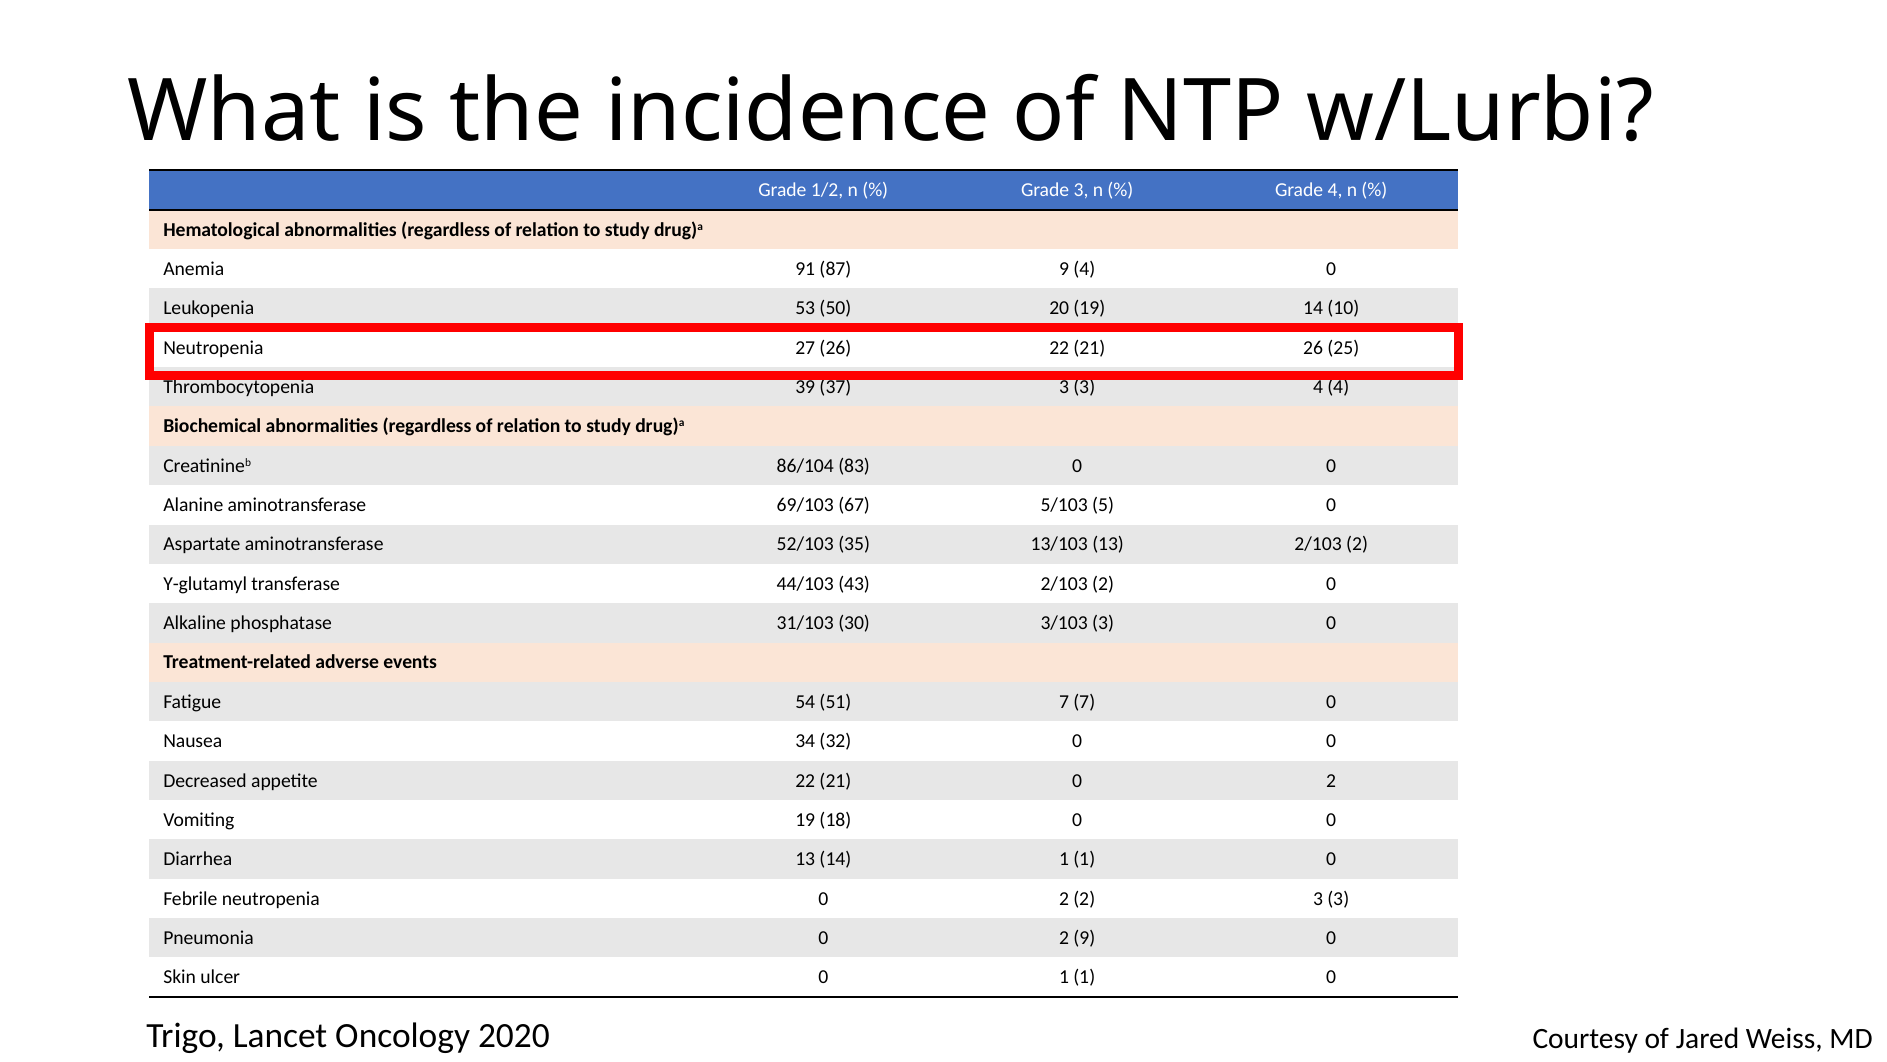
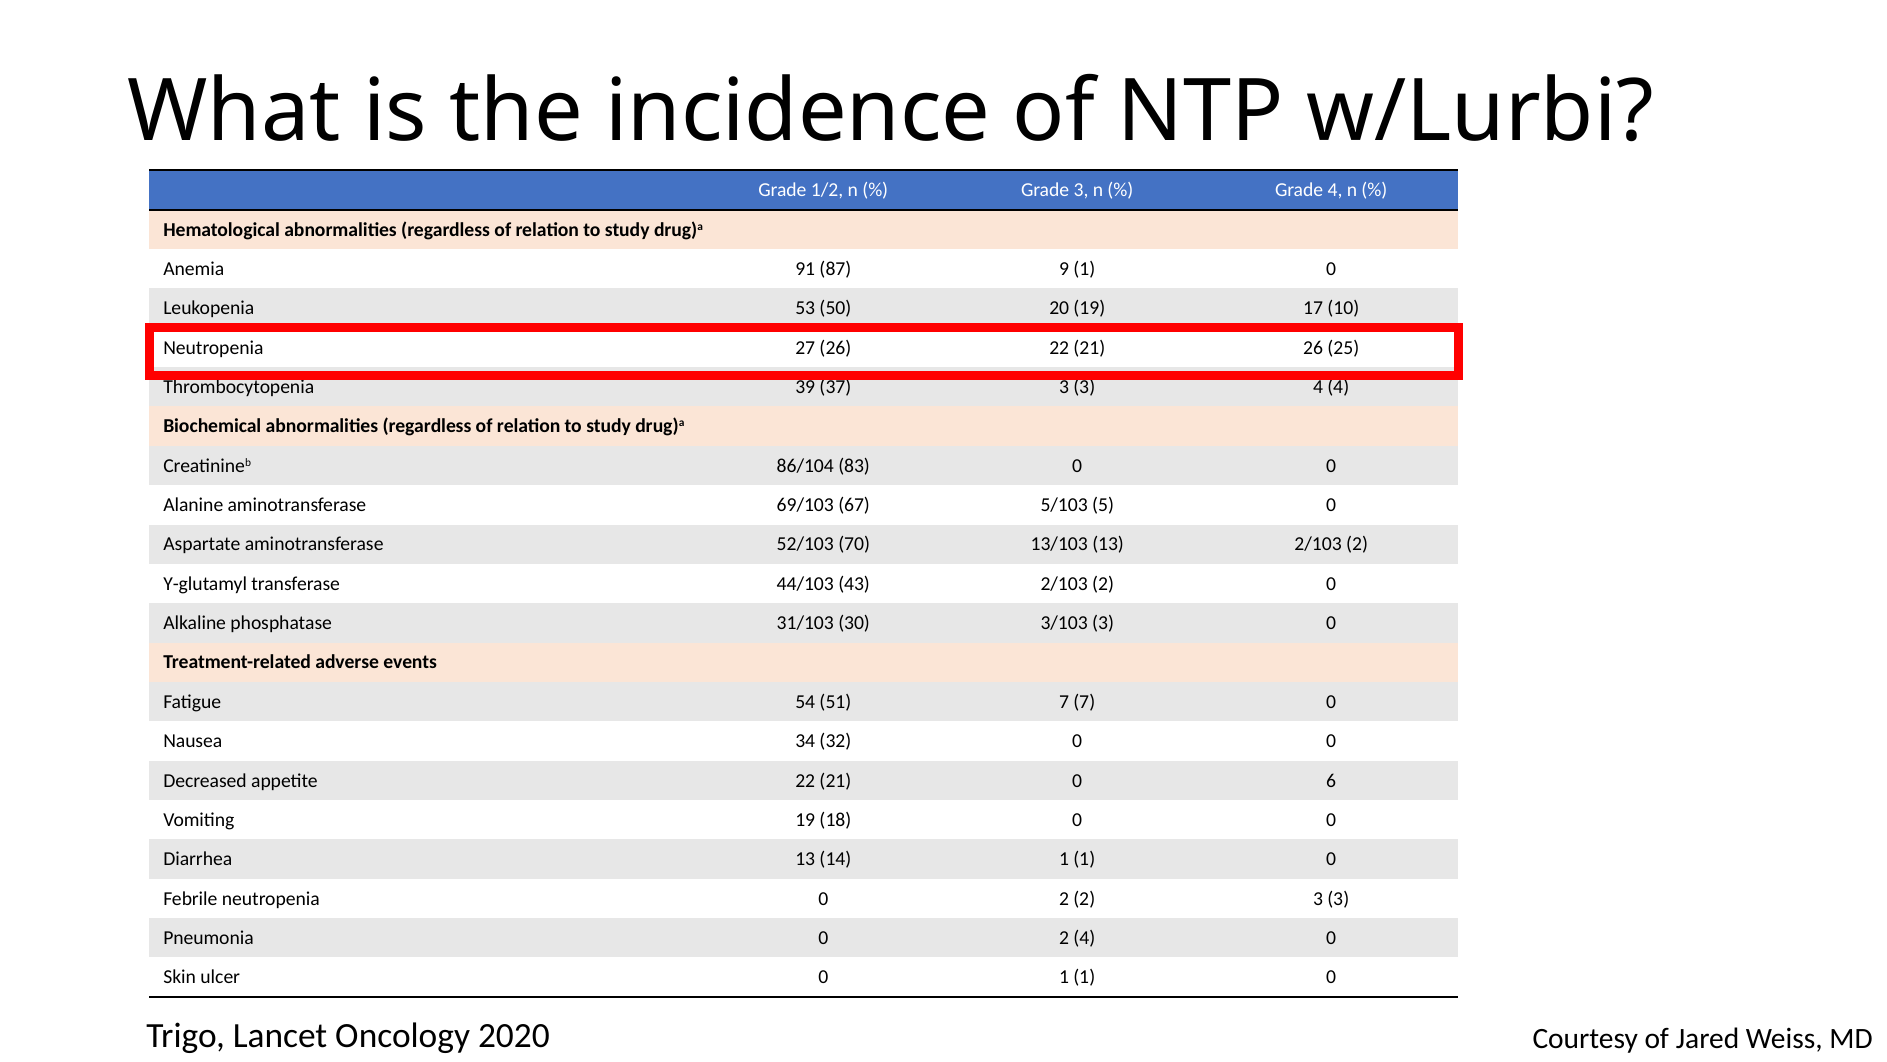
9 4: 4 -> 1
19 14: 14 -> 17
35: 35 -> 70
21 0 2: 2 -> 6
2 9: 9 -> 4
